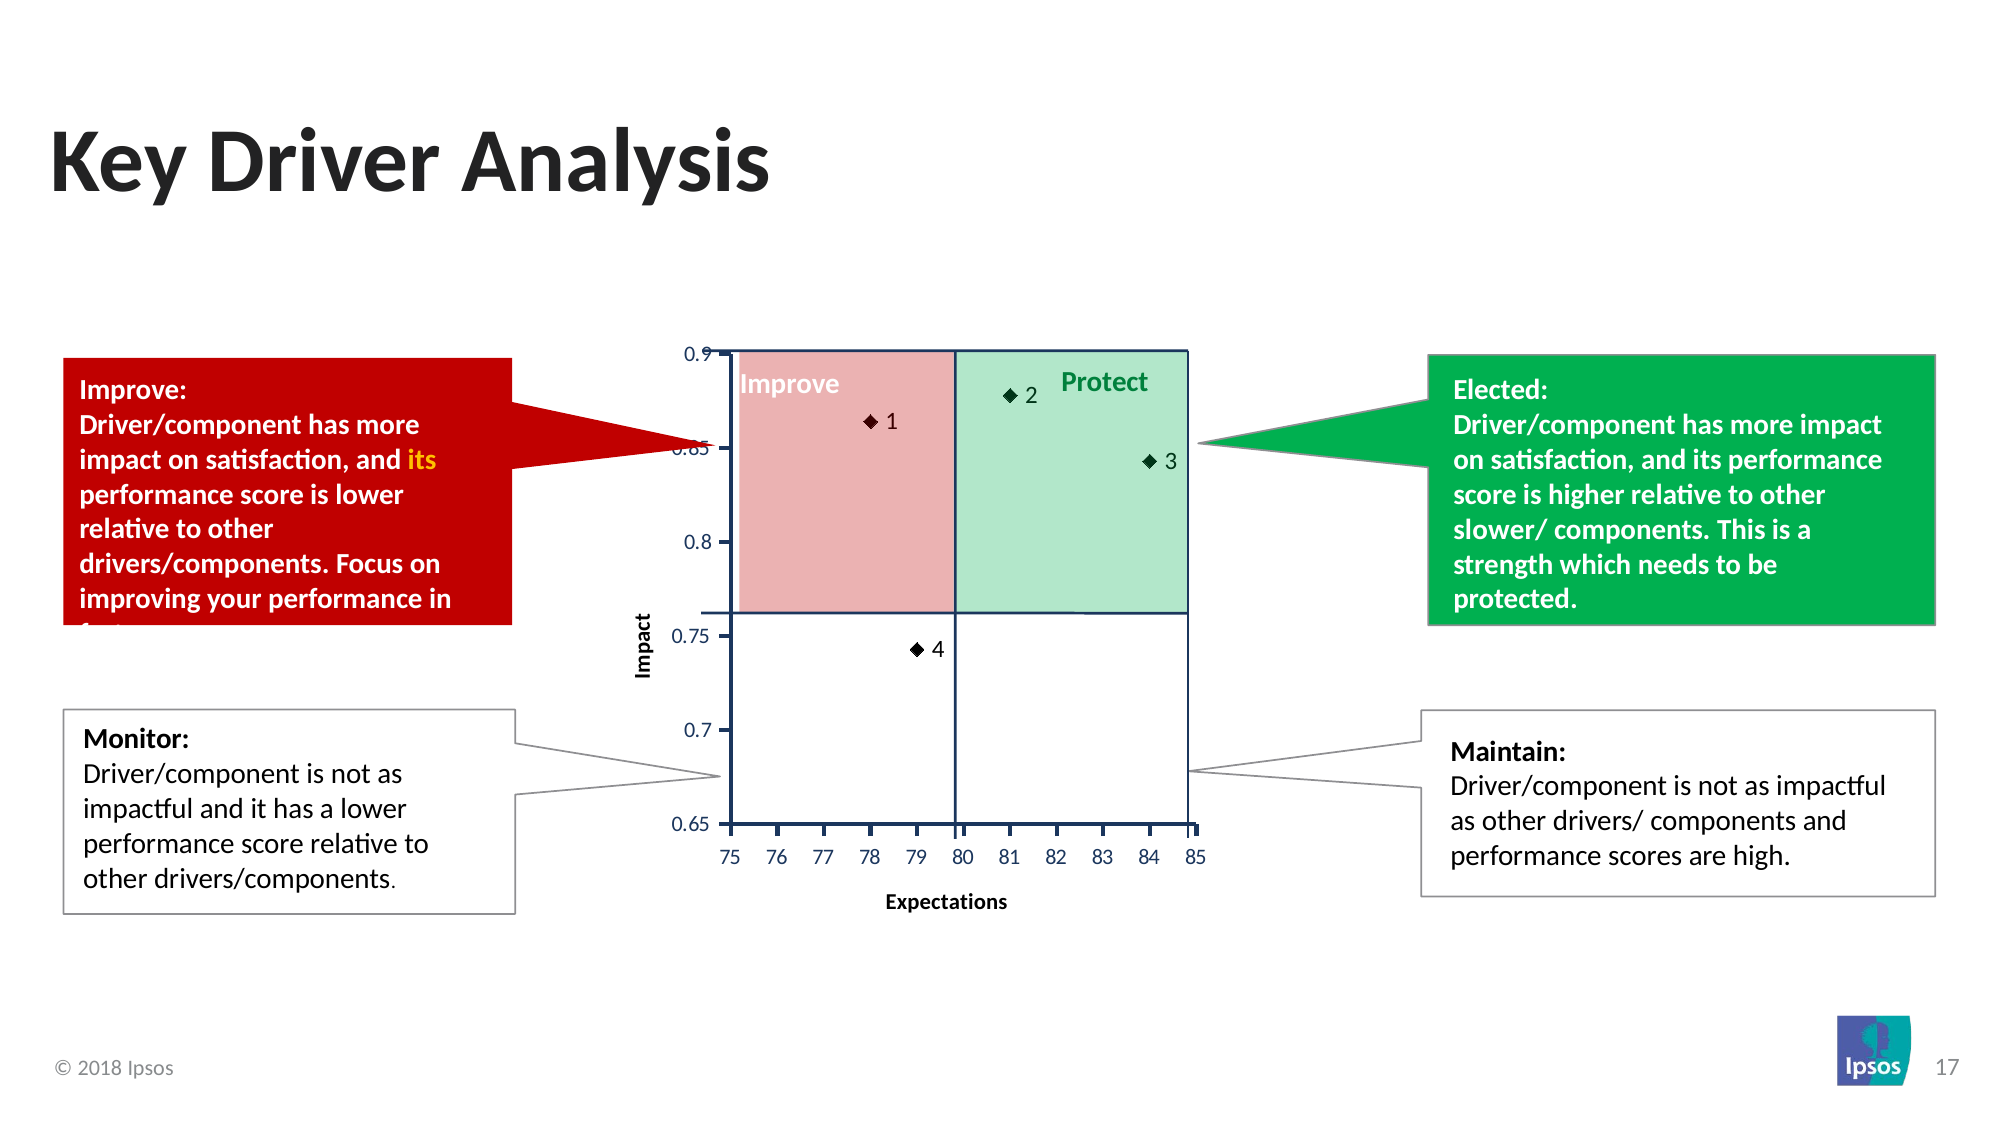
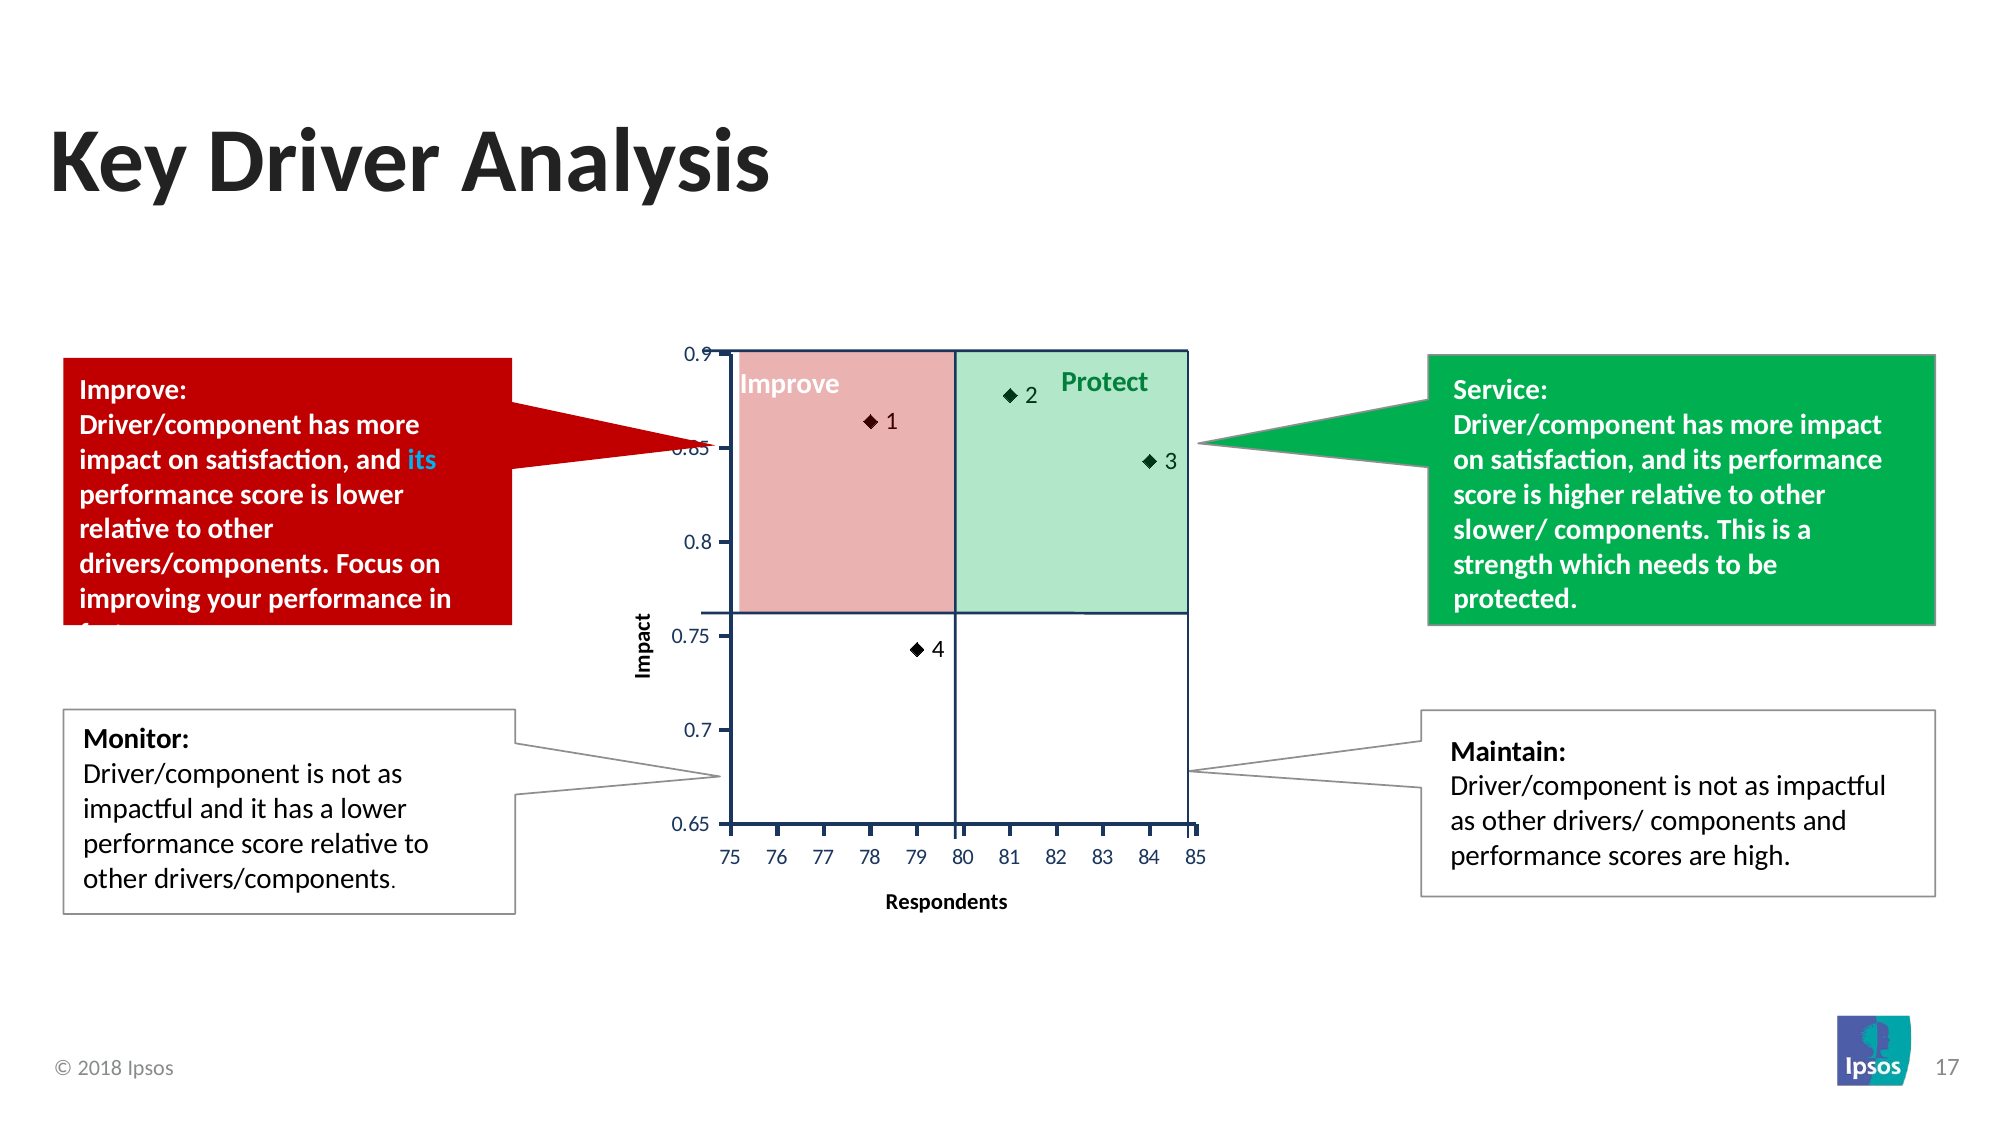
Elected: Elected -> Service
its at (422, 459) colour: yellow -> light blue
Expectations: Expectations -> Respondents
